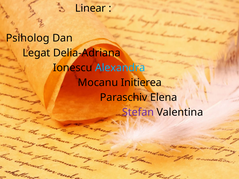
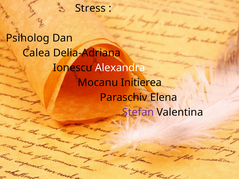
Linear: Linear -> Stress
Legat: Legat -> Calea
Alexandra colour: light blue -> white
